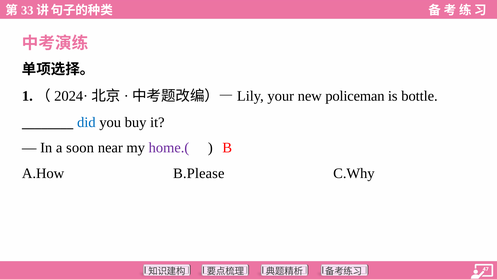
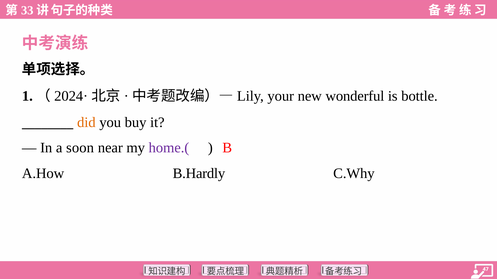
policeman: policeman -> wonderful
did colour: blue -> orange
B.Please: B.Please -> B.Hardly
